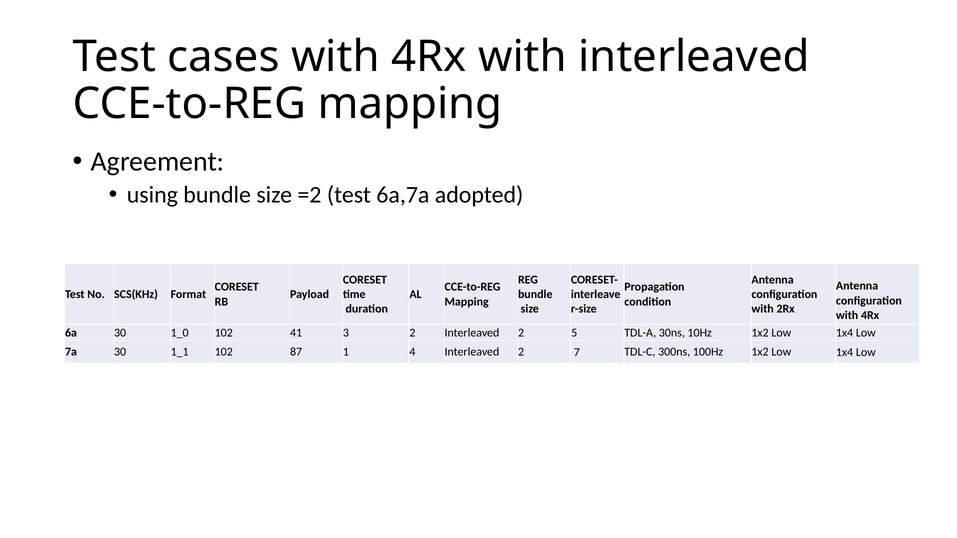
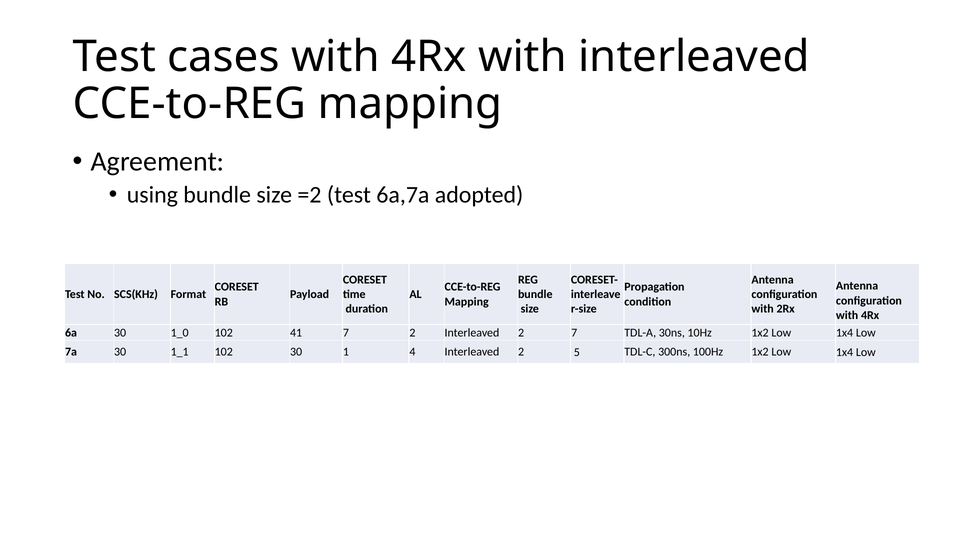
41 3: 3 -> 7
2 5: 5 -> 7
102 87: 87 -> 30
7: 7 -> 5
